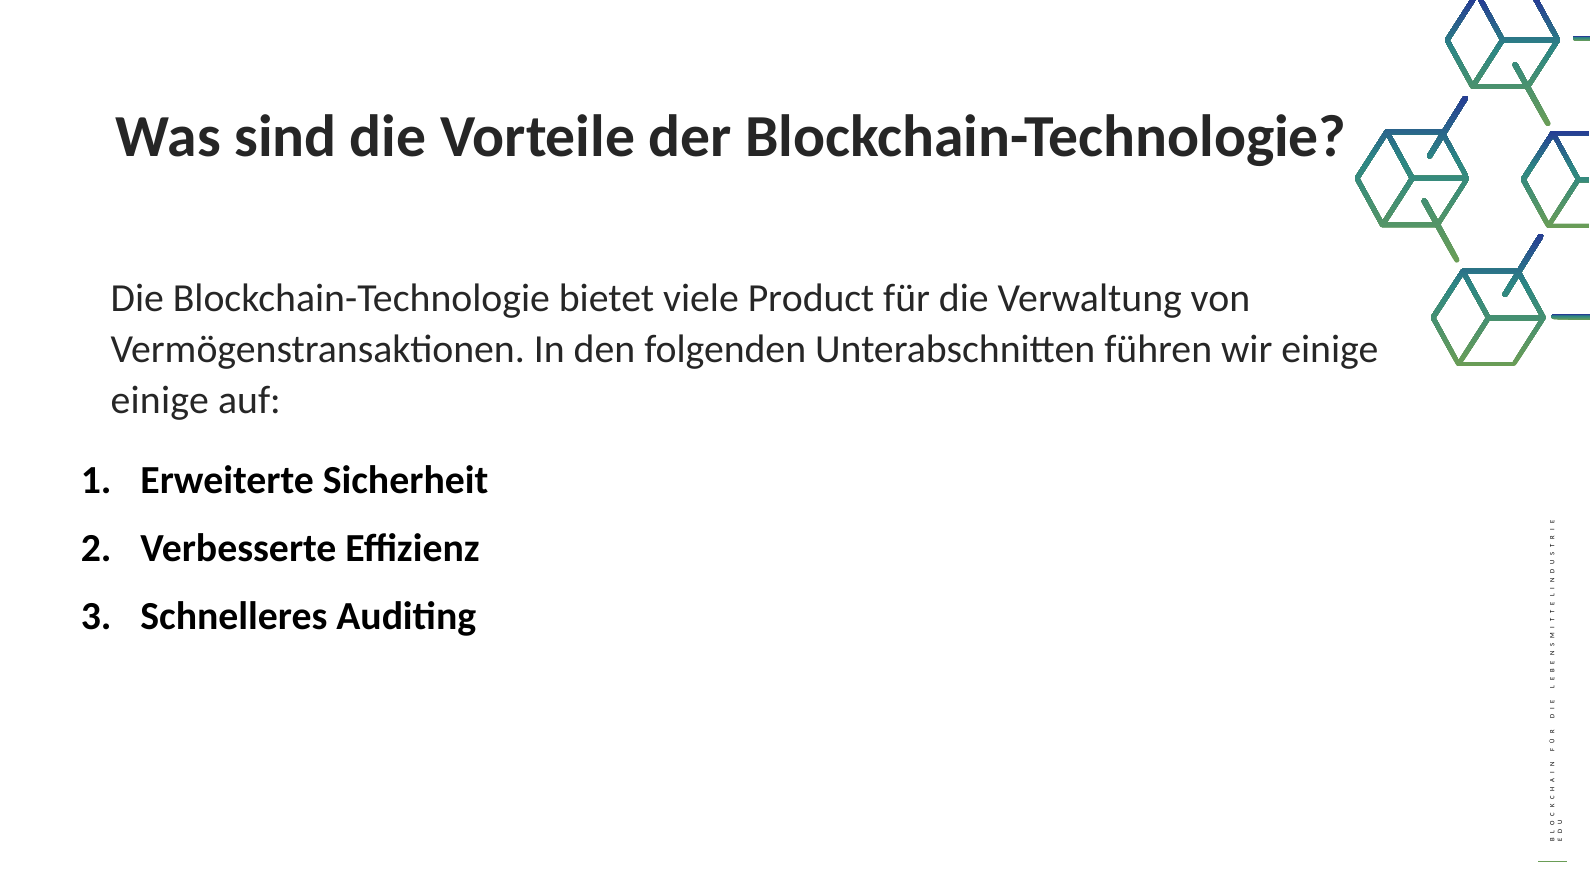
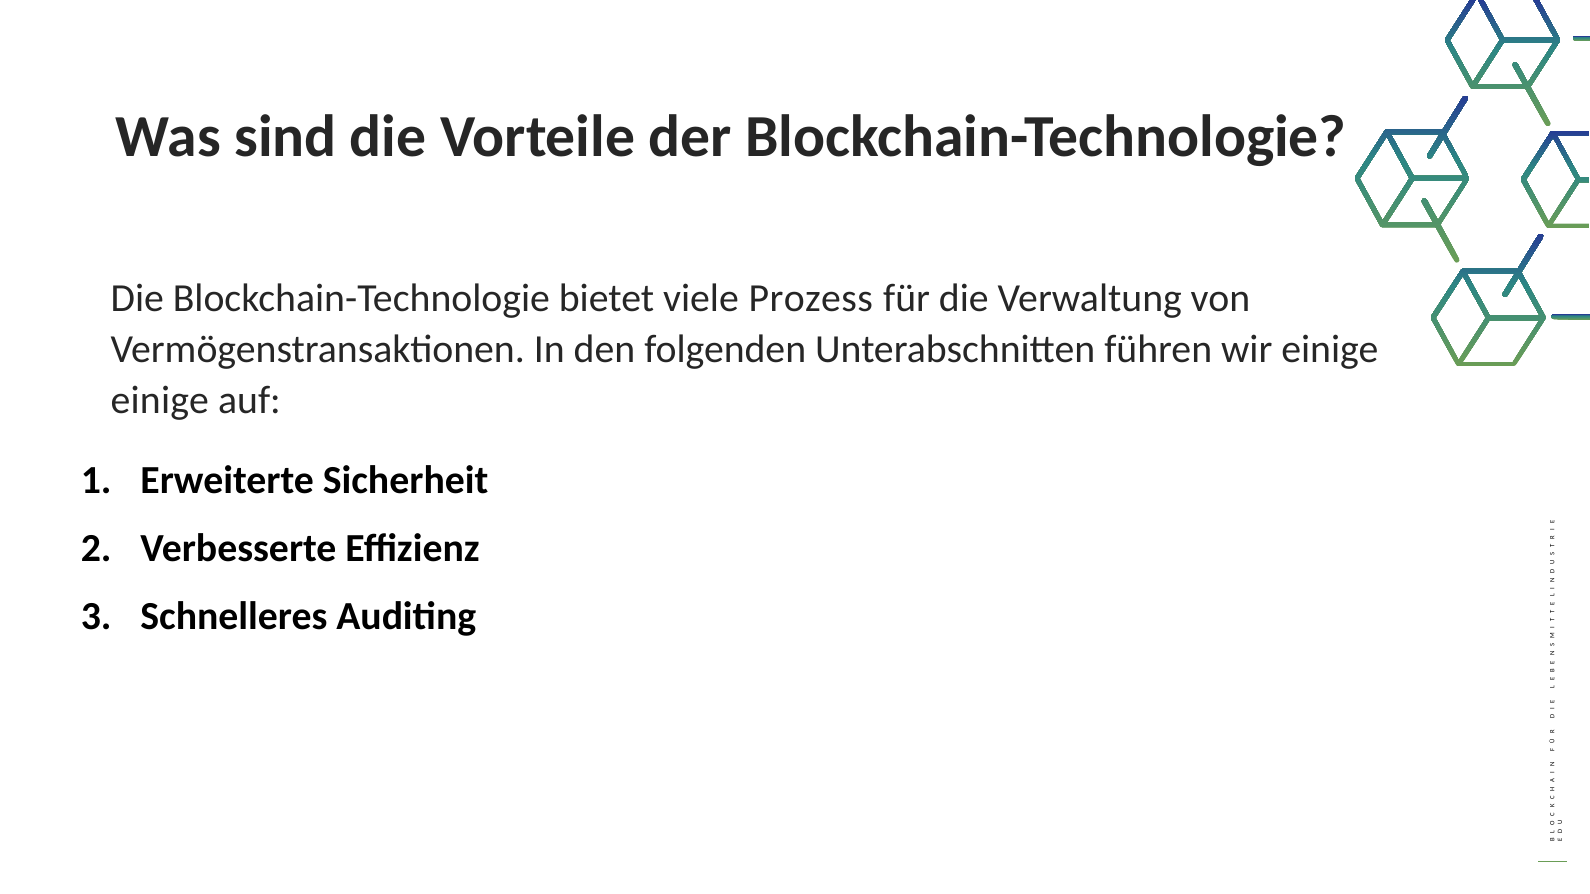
Product: Product -> Prozess
